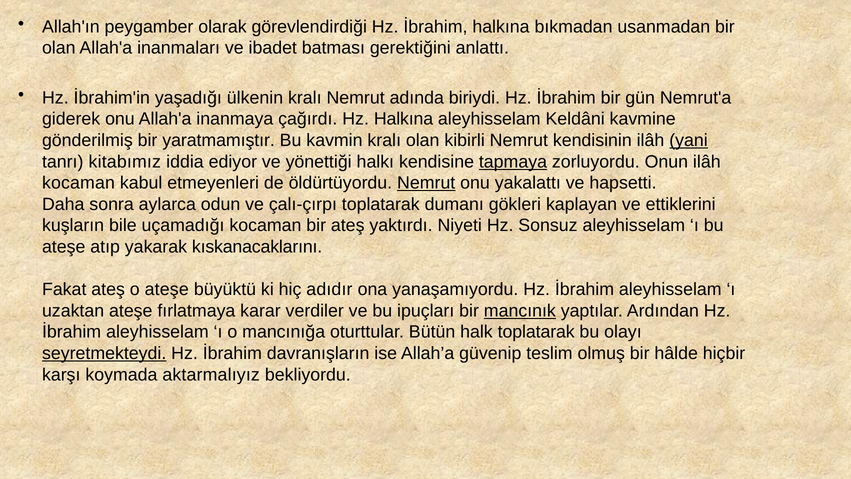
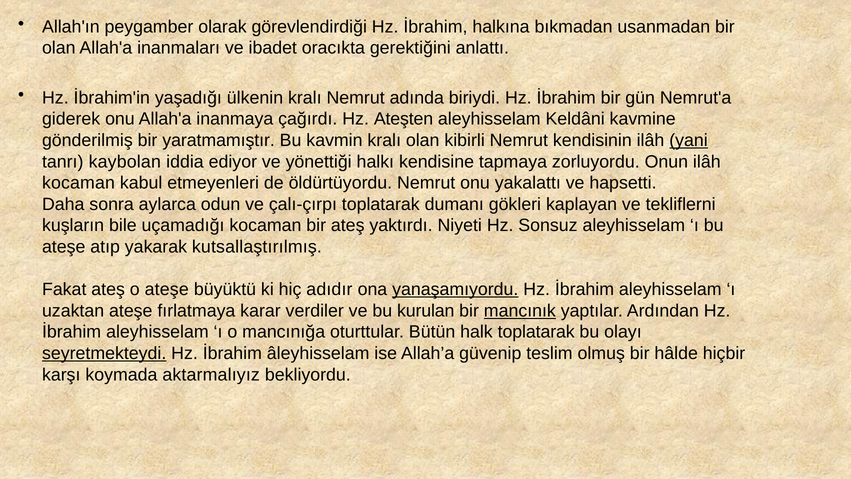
batması: batması -> oracıkta
Hz Halkına: Halkına -> Ateşten
kitabımız: kitabımız -> kaybolan
tapmaya underline: present -> none
Nemrut at (426, 183) underline: present -> none
ettiklerini: ettiklerini -> tekliflerni
kıskanacaklarını: kıskanacaklarını -> kutsallaştırılmış
yanaşamıyordu underline: none -> present
ipuçları: ipuçları -> kurulan
davranışların: davranışların -> âleyhisselam
